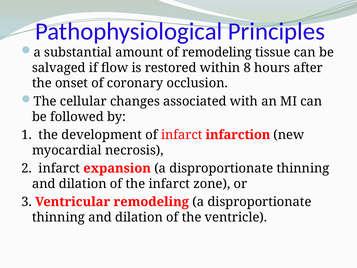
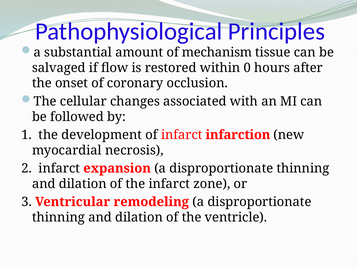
of remodeling: remodeling -> mechanism
8: 8 -> 0
